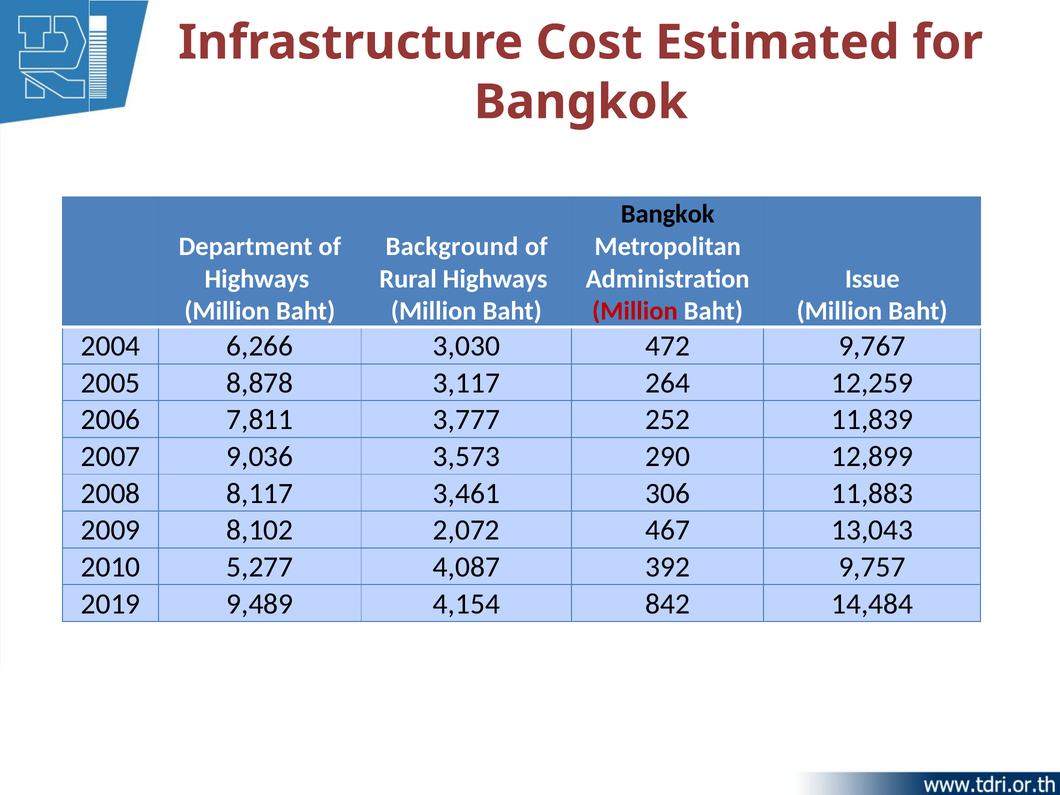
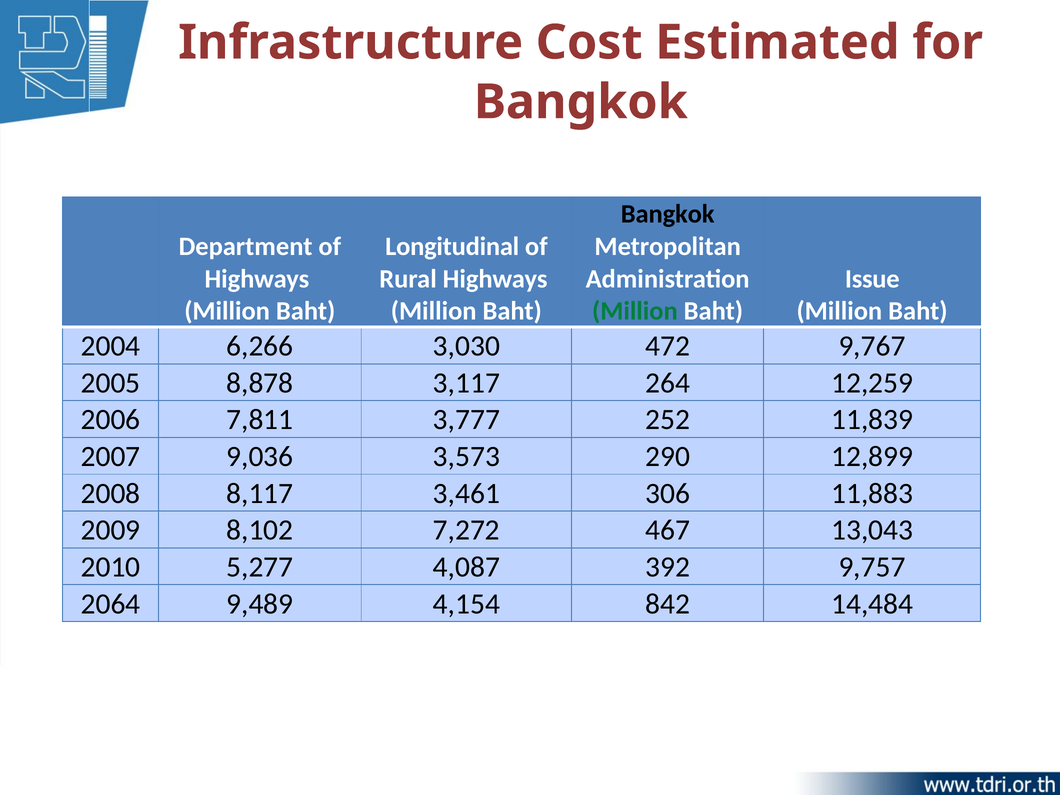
Background: Background -> Longitudinal
Million at (635, 311) colour: red -> green
2,072: 2,072 -> 7,272
2019: 2019 -> 2064
